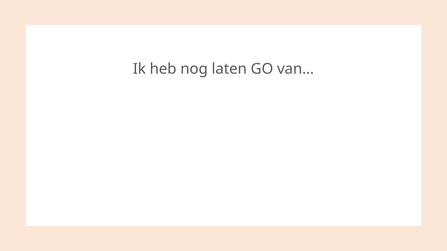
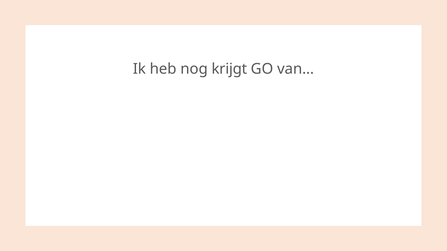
laten: laten -> krijgt
